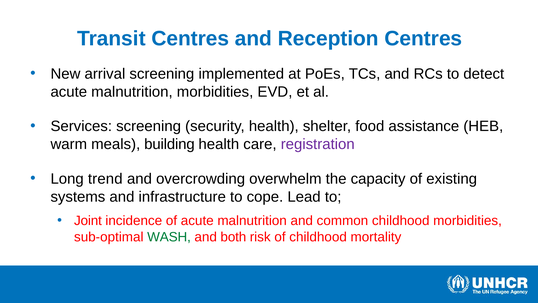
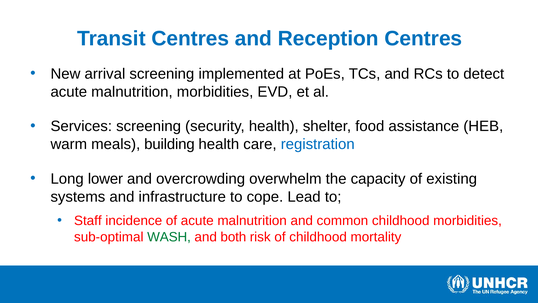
registration colour: purple -> blue
trend: trend -> lower
Joint: Joint -> Staff
